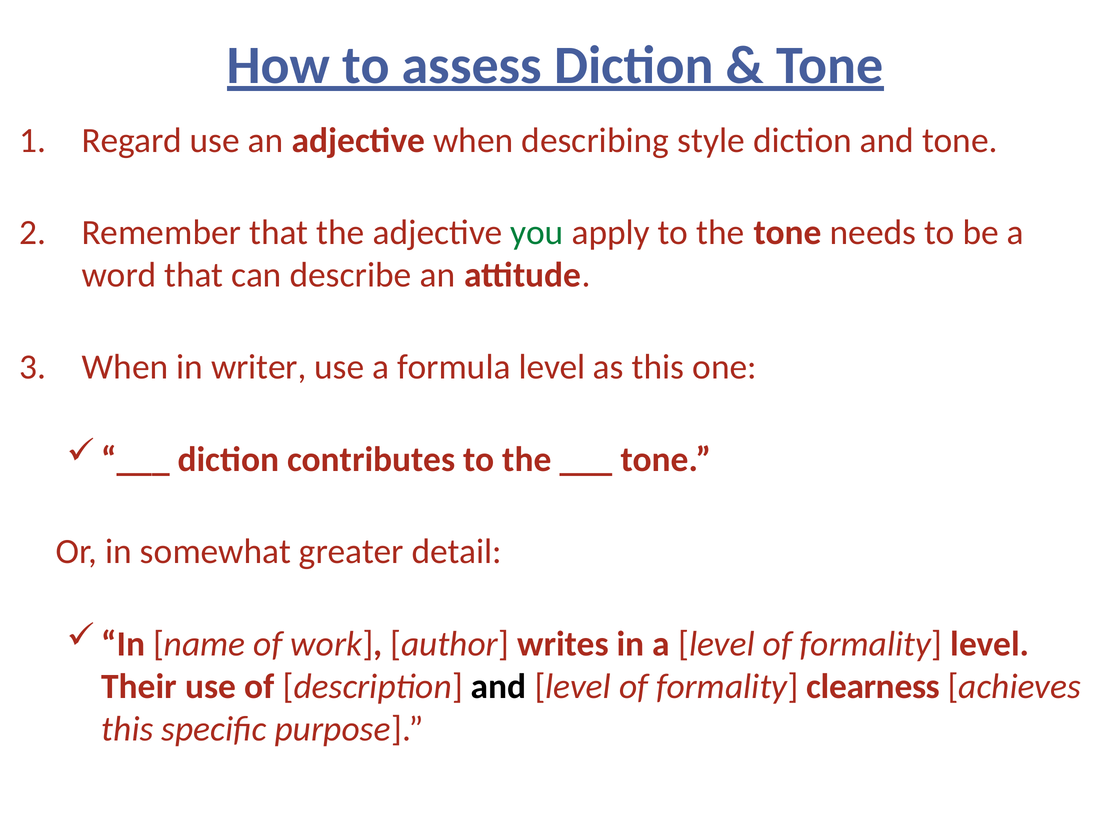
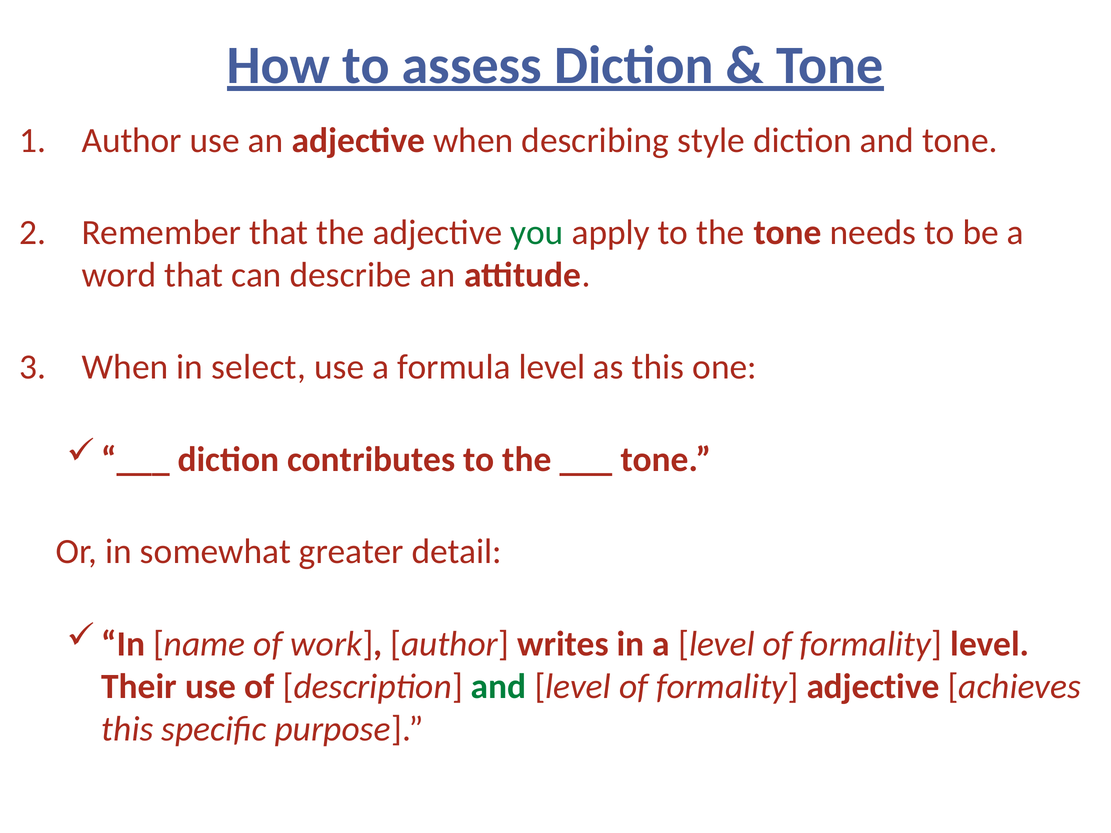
Regard at (132, 140): Regard -> Author
writer: writer -> select
and at (499, 687) colour: black -> green
formality clearness: clearness -> adjective
